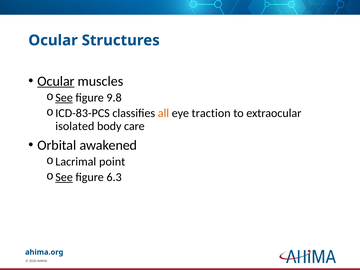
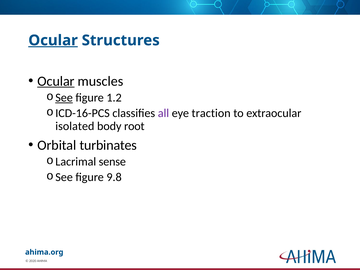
Ocular at (53, 40) underline: none -> present
9.8: 9.8 -> 1.2
ICD-83-PCS: ICD-83-PCS -> ICD-16-PCS
all colour: orange -> purple
care: care -> root
awakened: awakened -> turbinates
point: point -> sense
See at (64, 177) underline: present -> none
6.3: 6.3 -> 9.8
